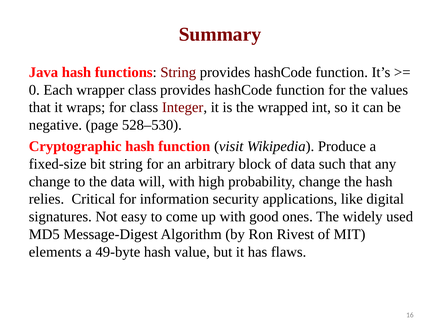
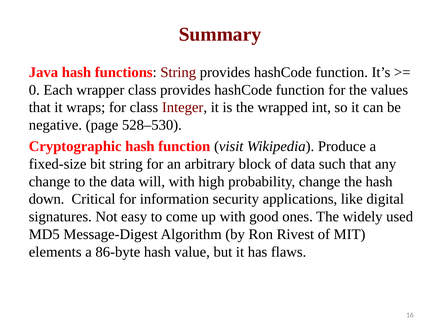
relies: relies -> down
49-byte: 49-byte -> 86-byte
